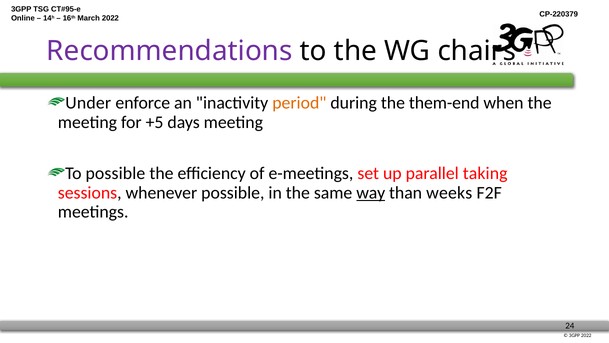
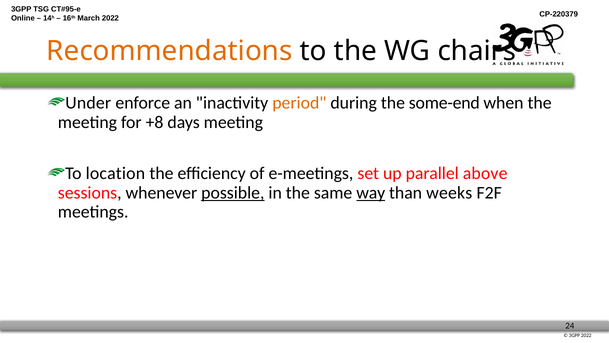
Recommendations colour: purple -> orange
them-end: them-end -> some-end
+5: +5 -> +8
To possible: possible -> location
taking: taking -> above
possible at (233, 192) underline: none -> present
